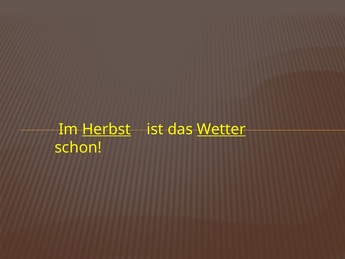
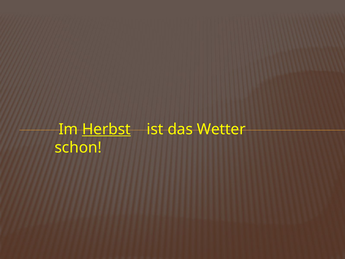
Wetter underline: present -> none
